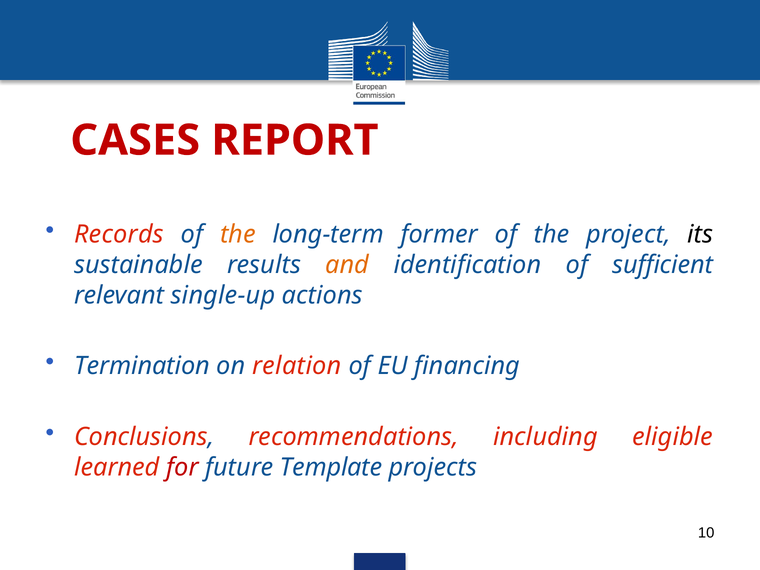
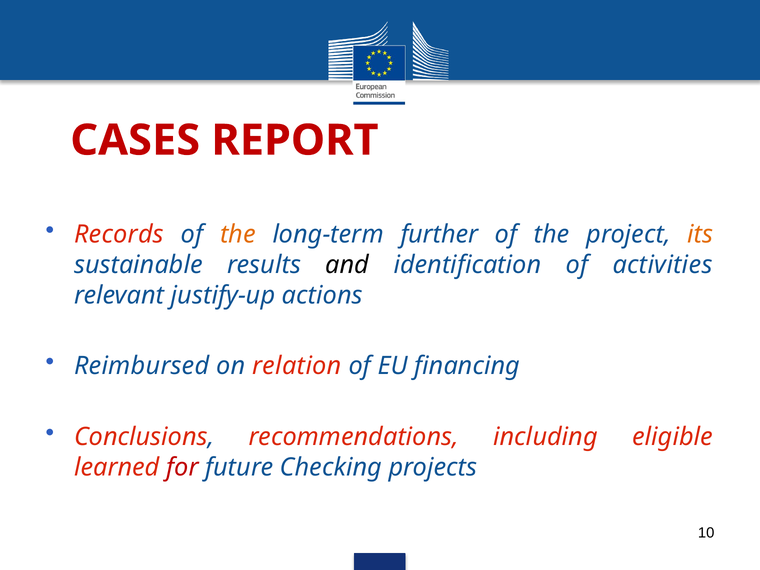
former: former -> further
its colour: black -> orange
and colour: orange -> black
sufficient: sufficient -> activities
single-up: single-up -> justify-up
Termination: Termination -> Reimbursed
Template: Template -> Checking
